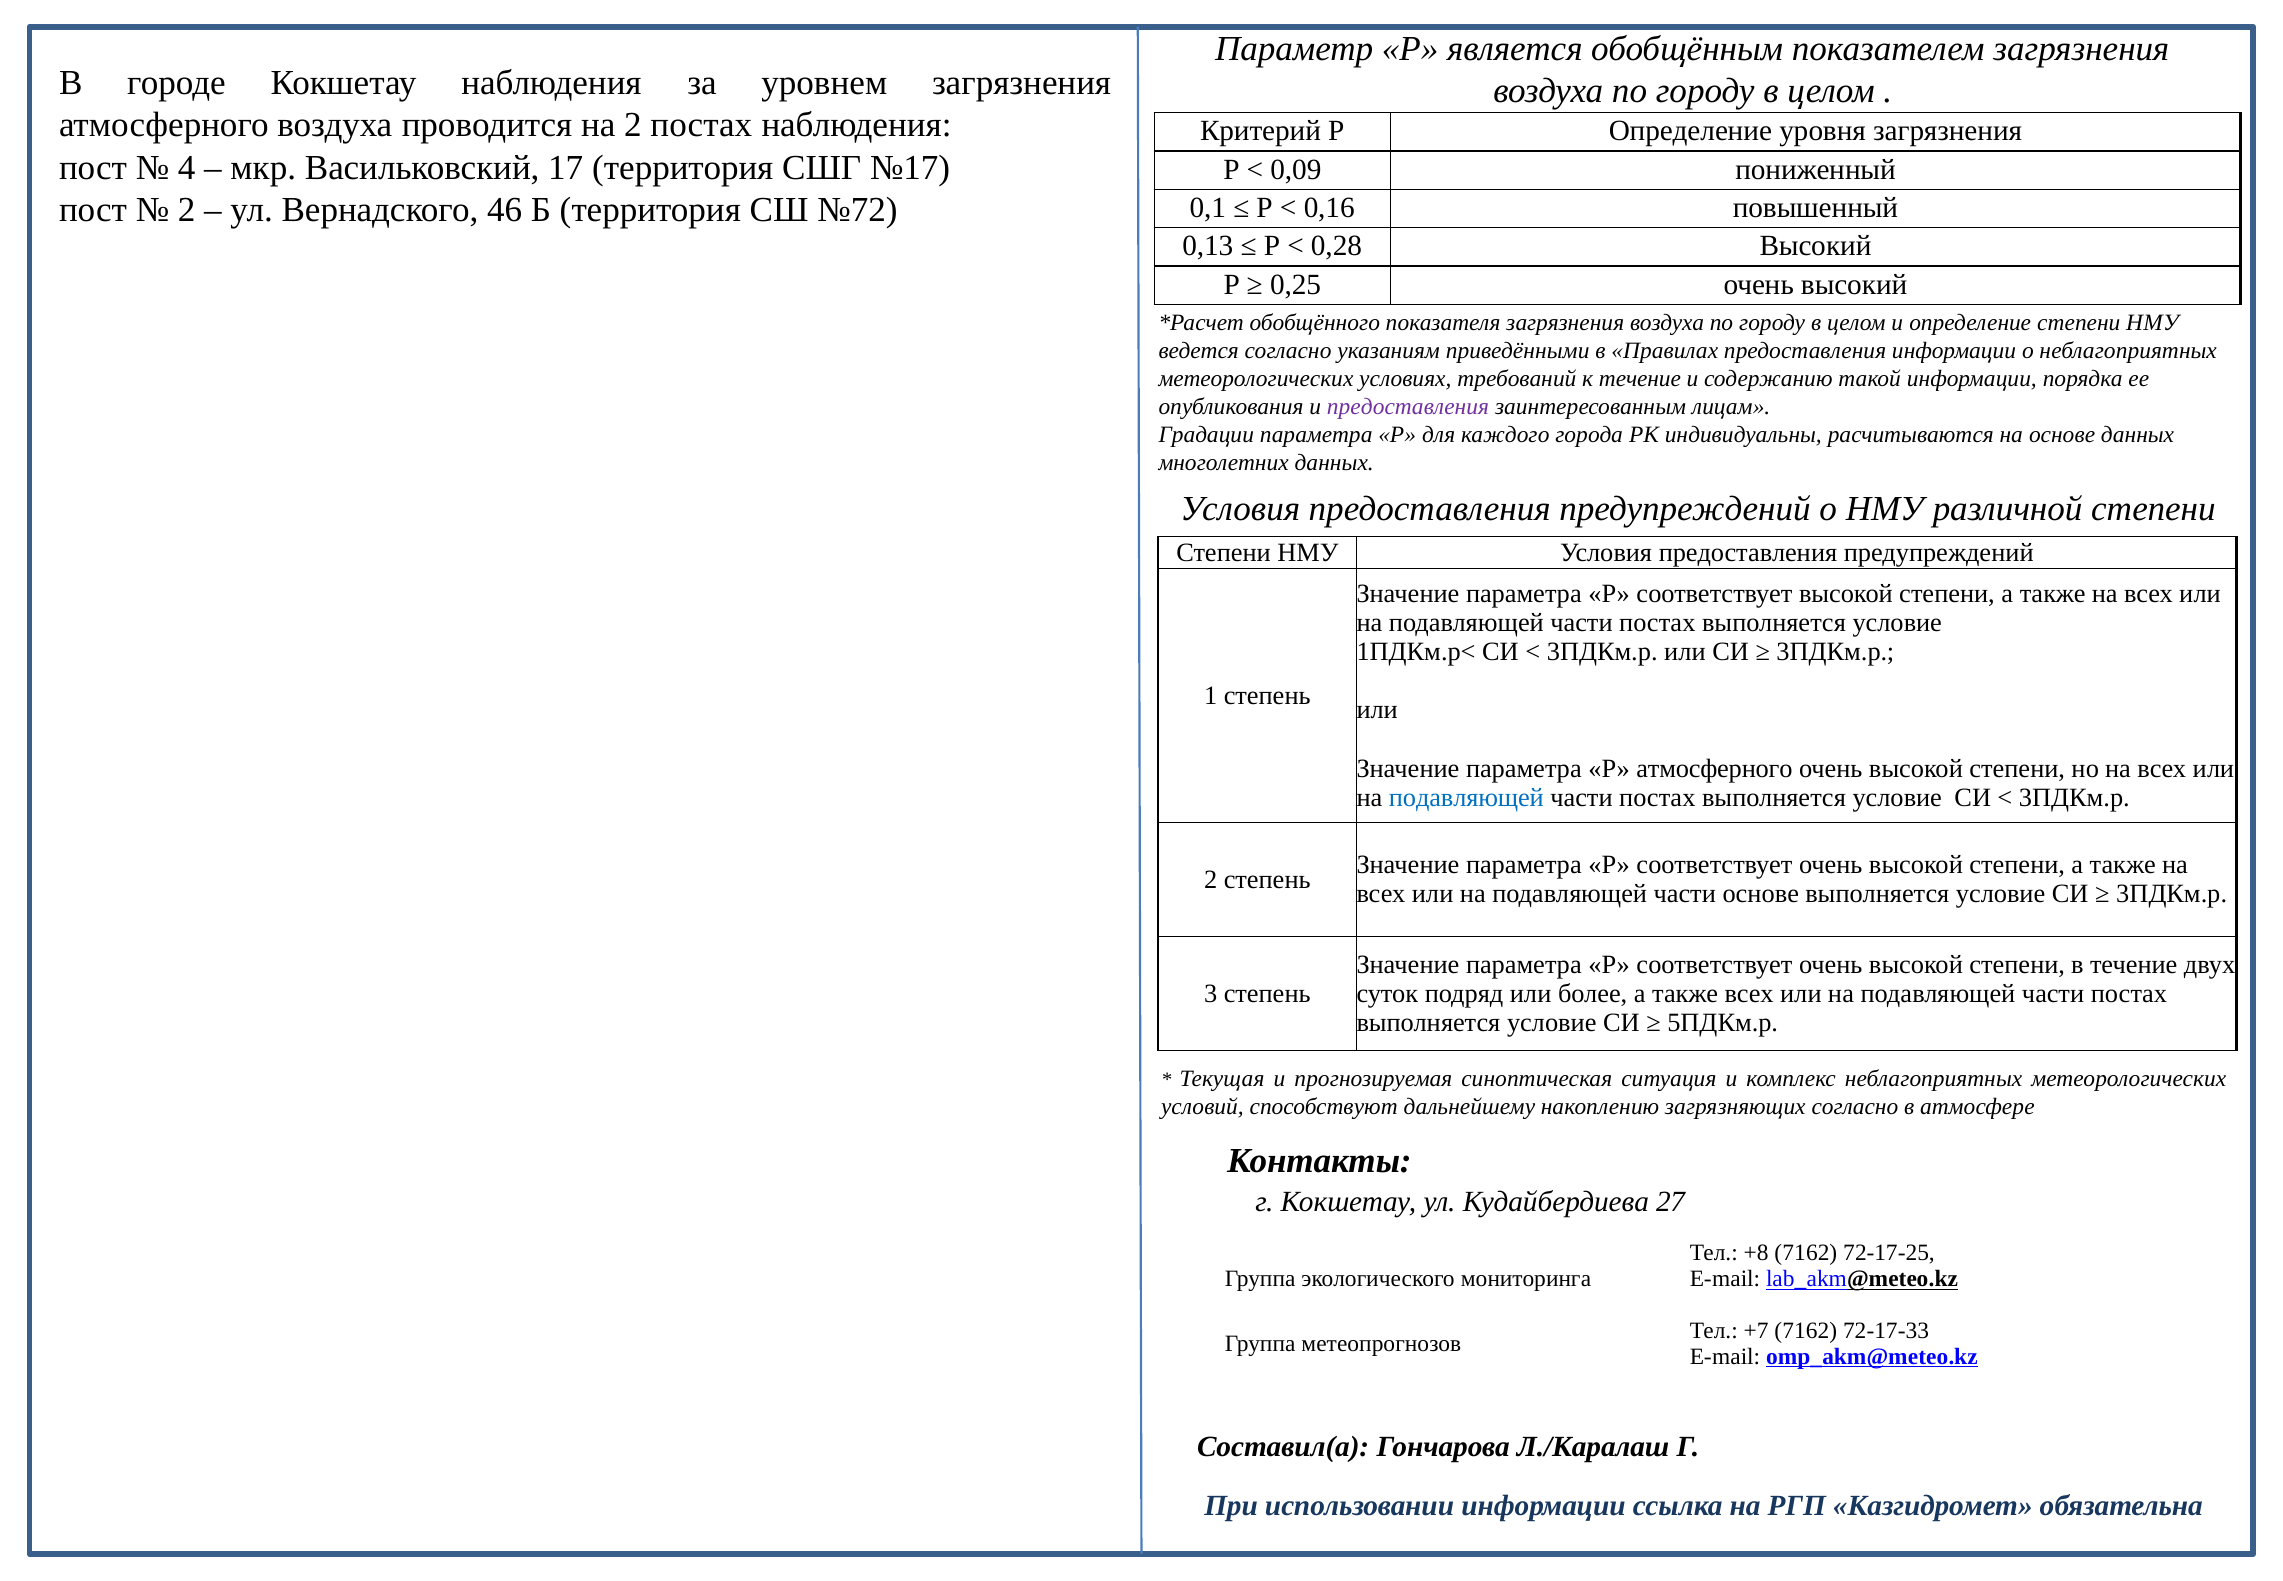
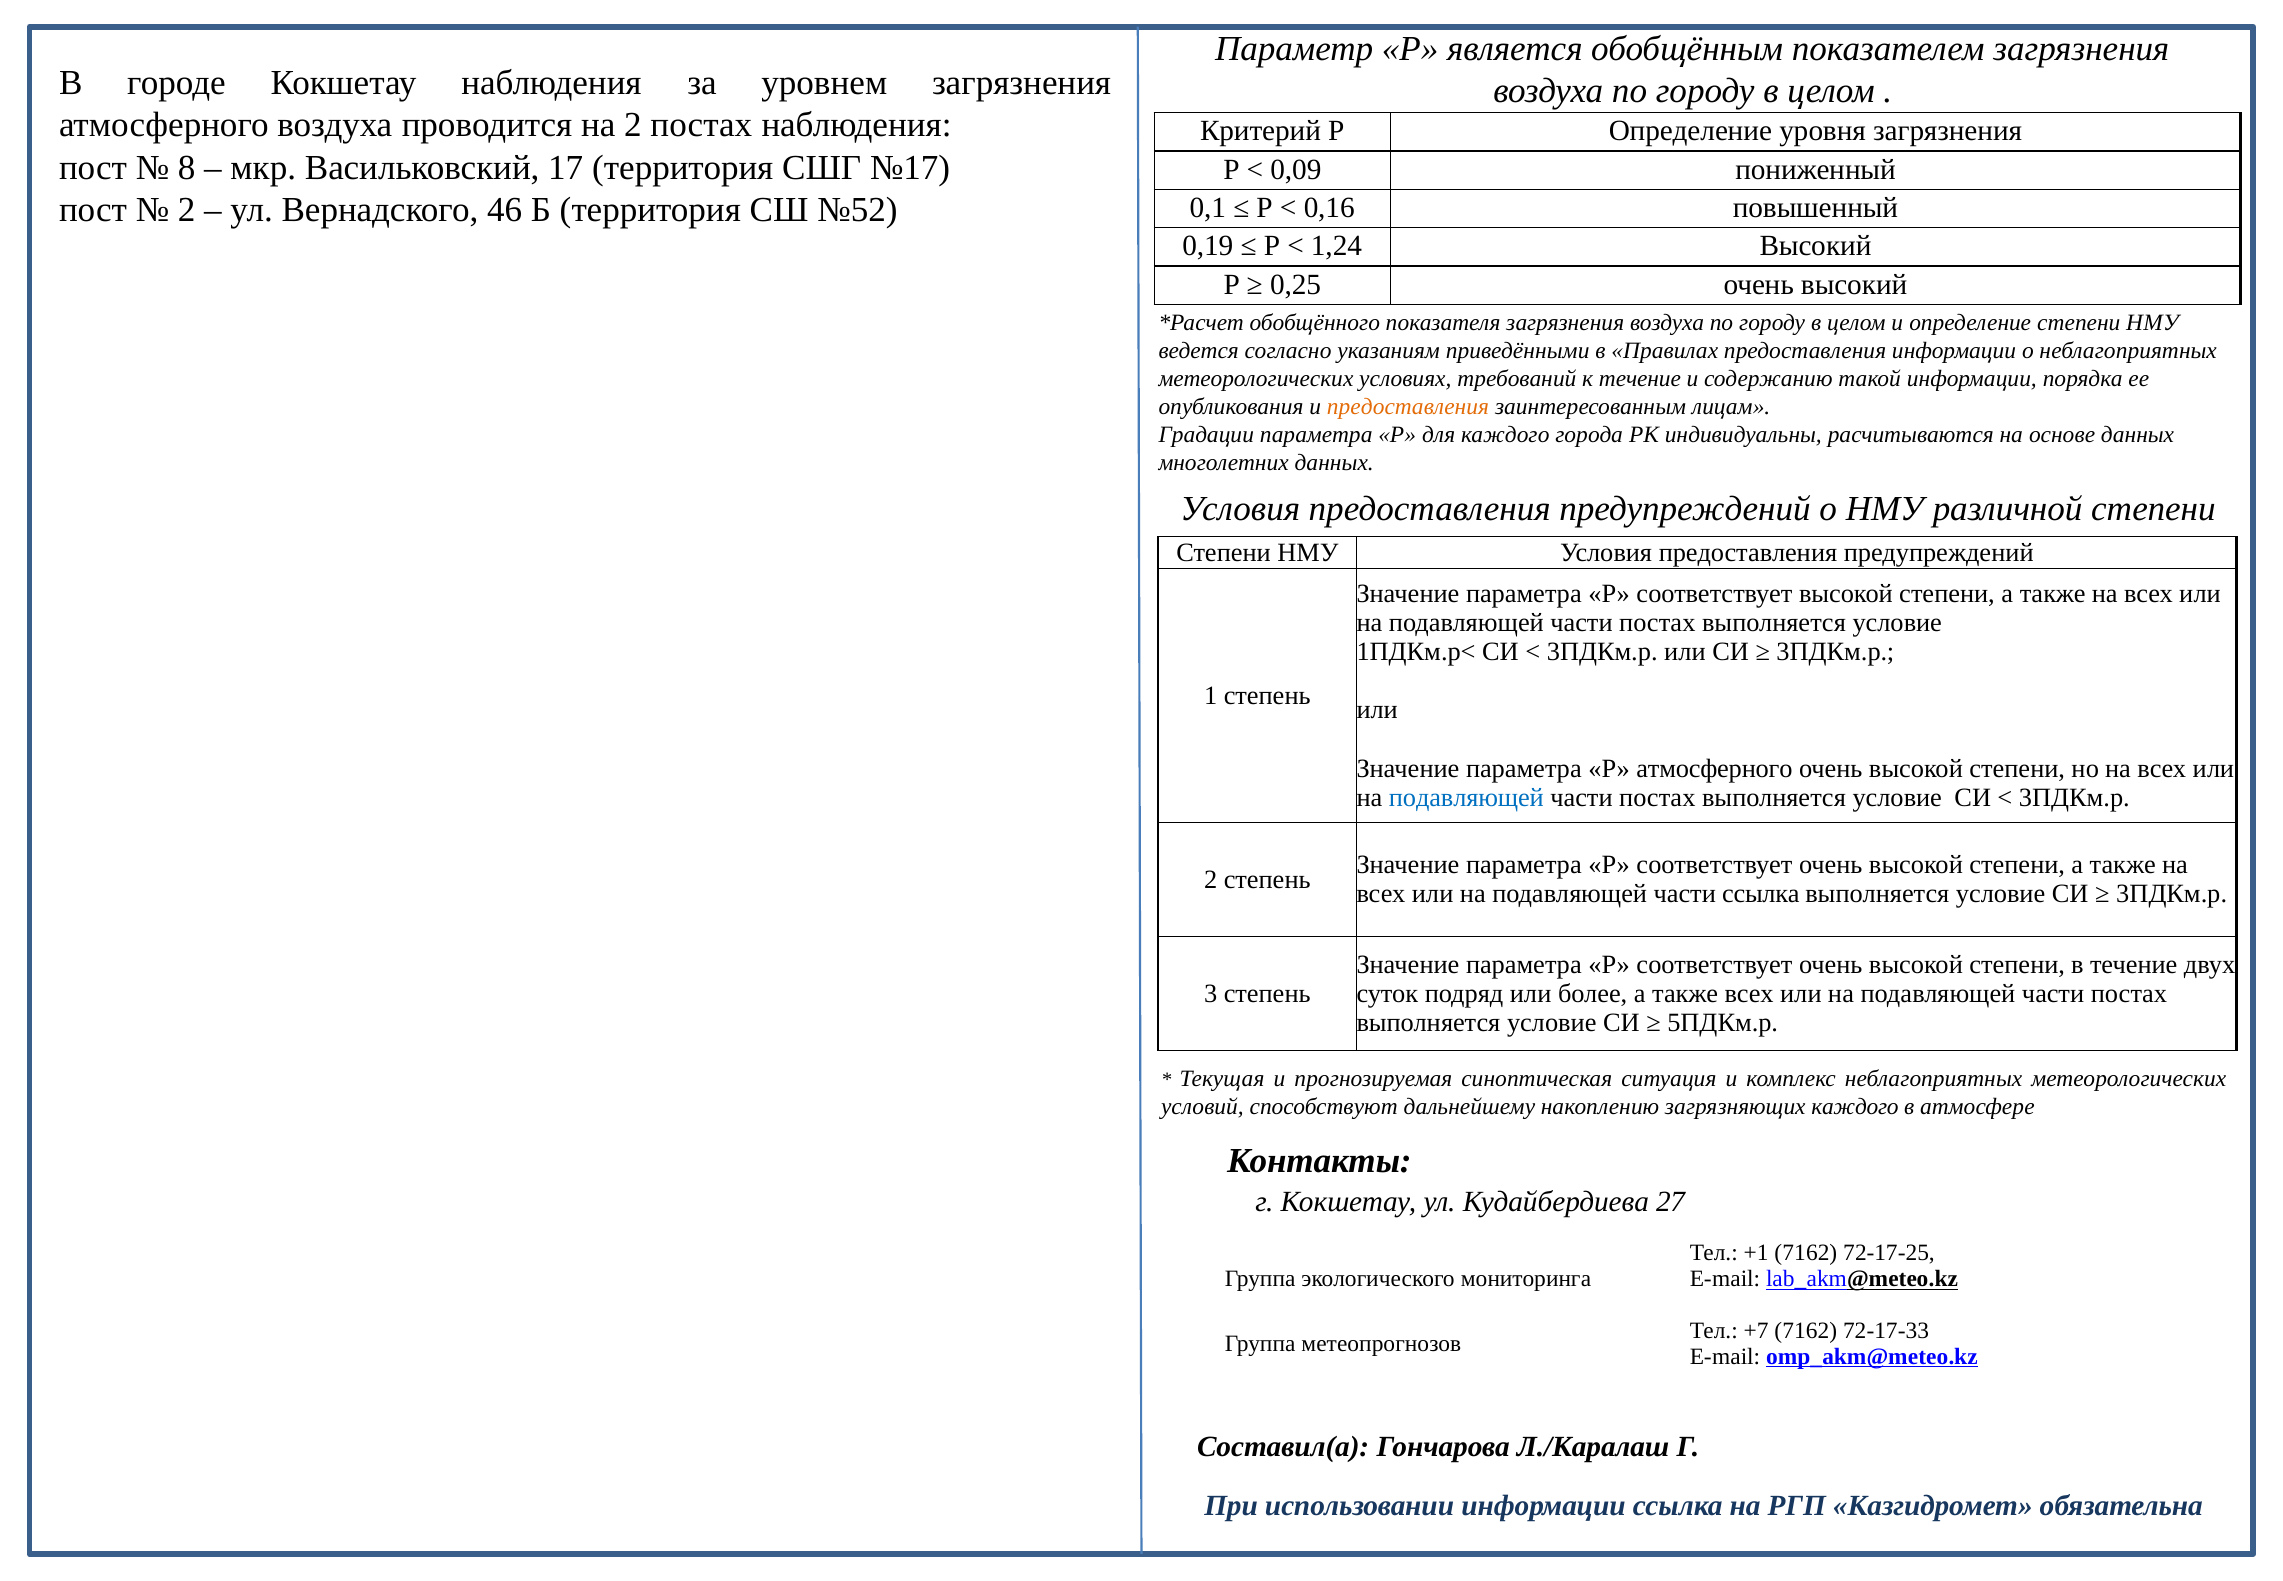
4: 4 -> 8
№72: №72 -> №52
0,13: 0,13 -> 0,19
0,28: 0,28 -> 1,24
предоставления at (1408, 407) colour: purple -> orange
части основе: основе -> ссылка
загрязняющих согласно: согласно -> каждого
+8: +8 -> +1
